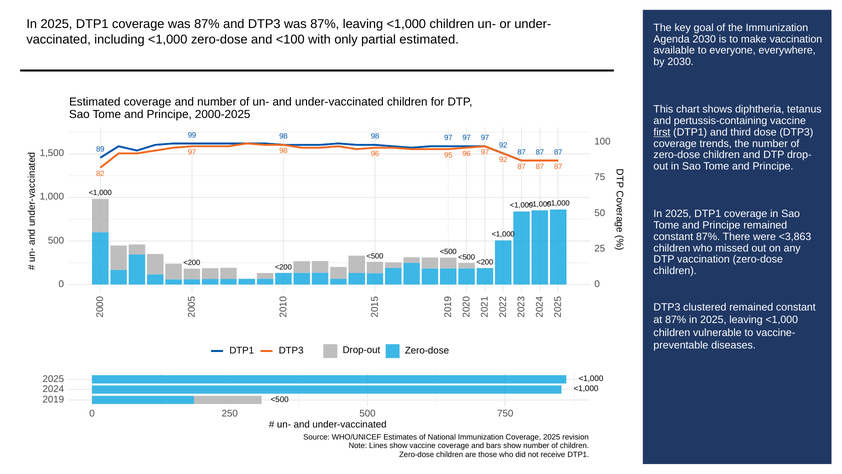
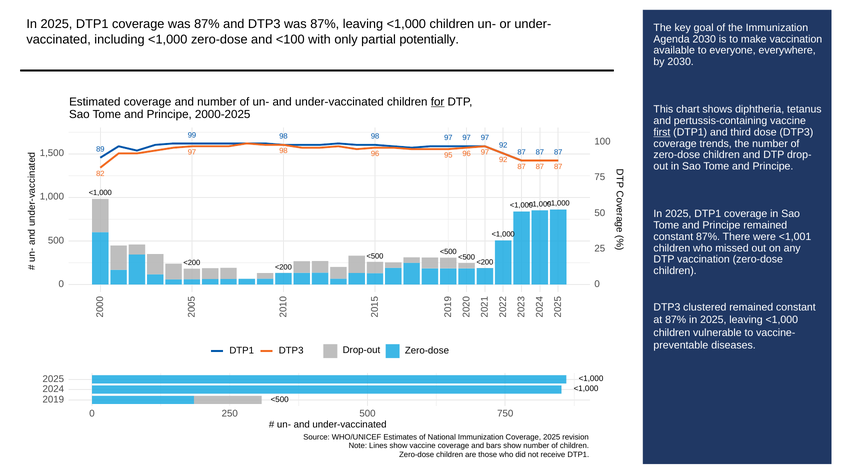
partial estimated: estimated -> potentially
for underline: none -> present
<3,863: <3,863 -> <1,001
